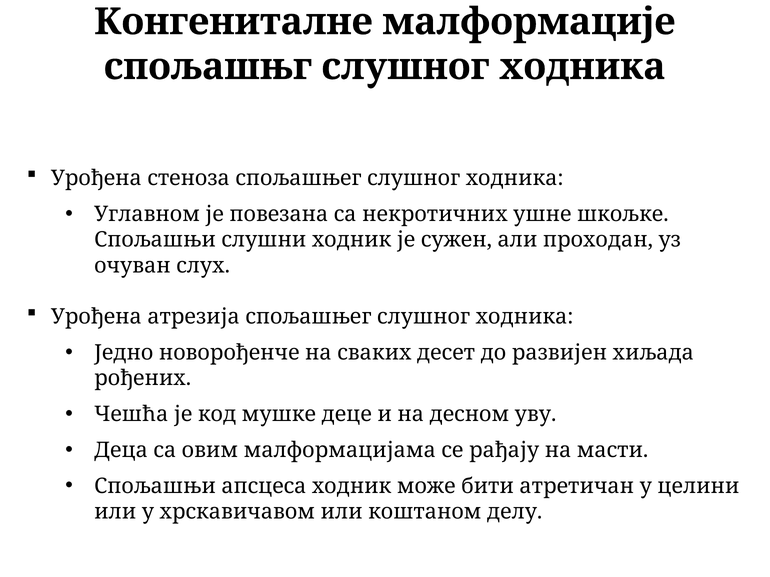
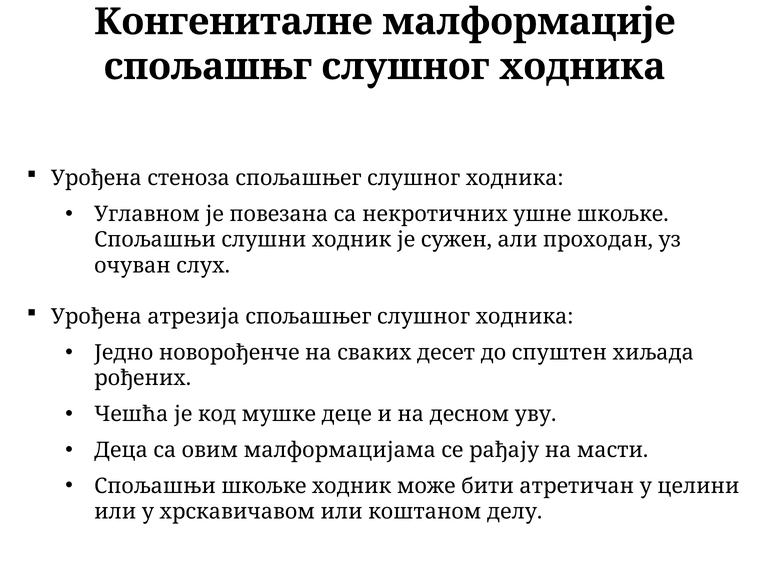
развијен: развијен -> спуштен
Спољашњи апсцеса: апсцеса -> шкољке
